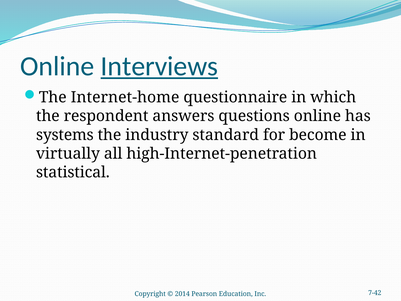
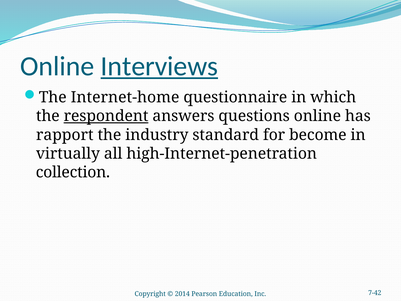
respondent underline: none -> present
systems: systems -> rapport
statistical: statistical -> collection
